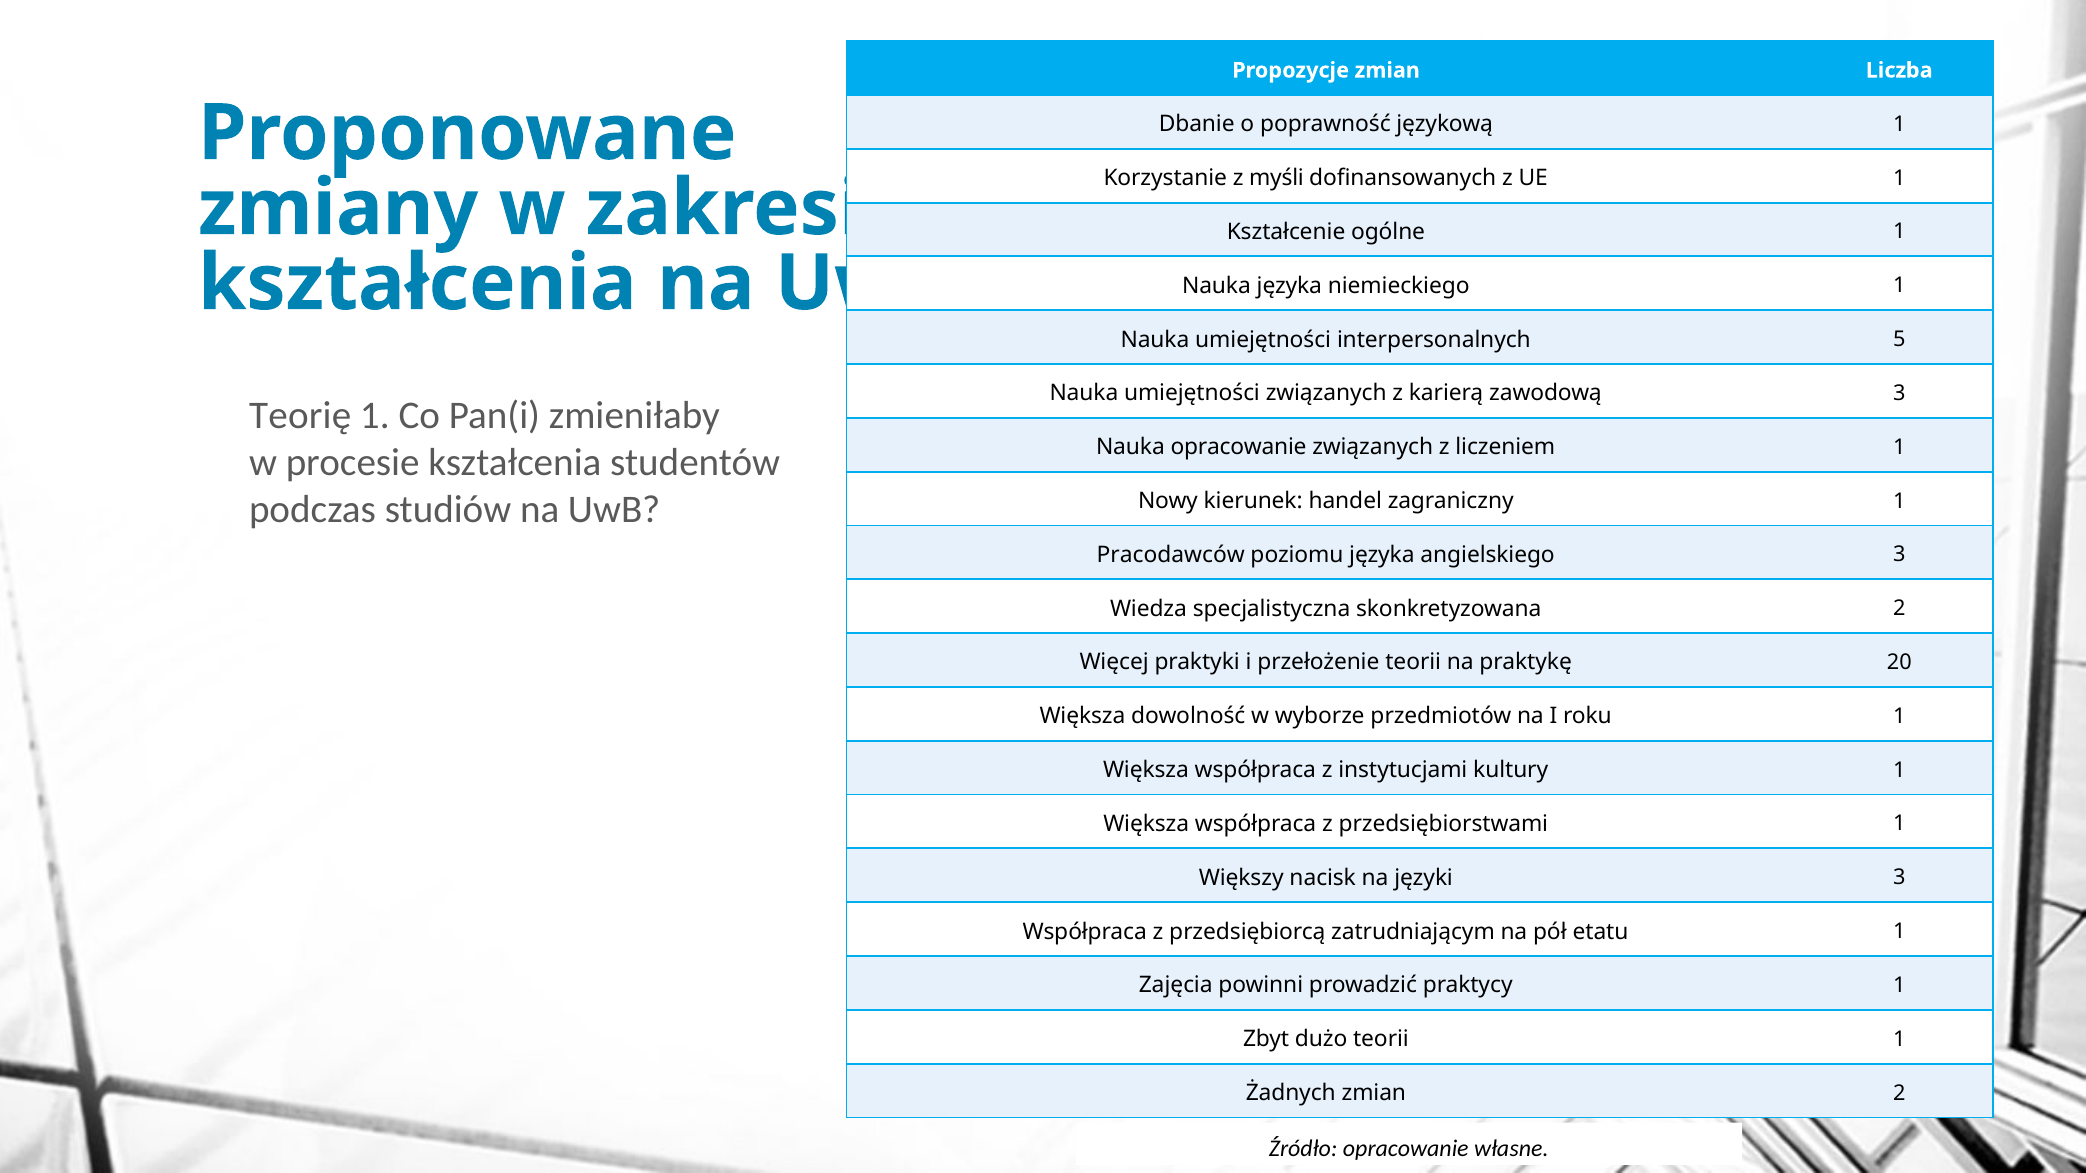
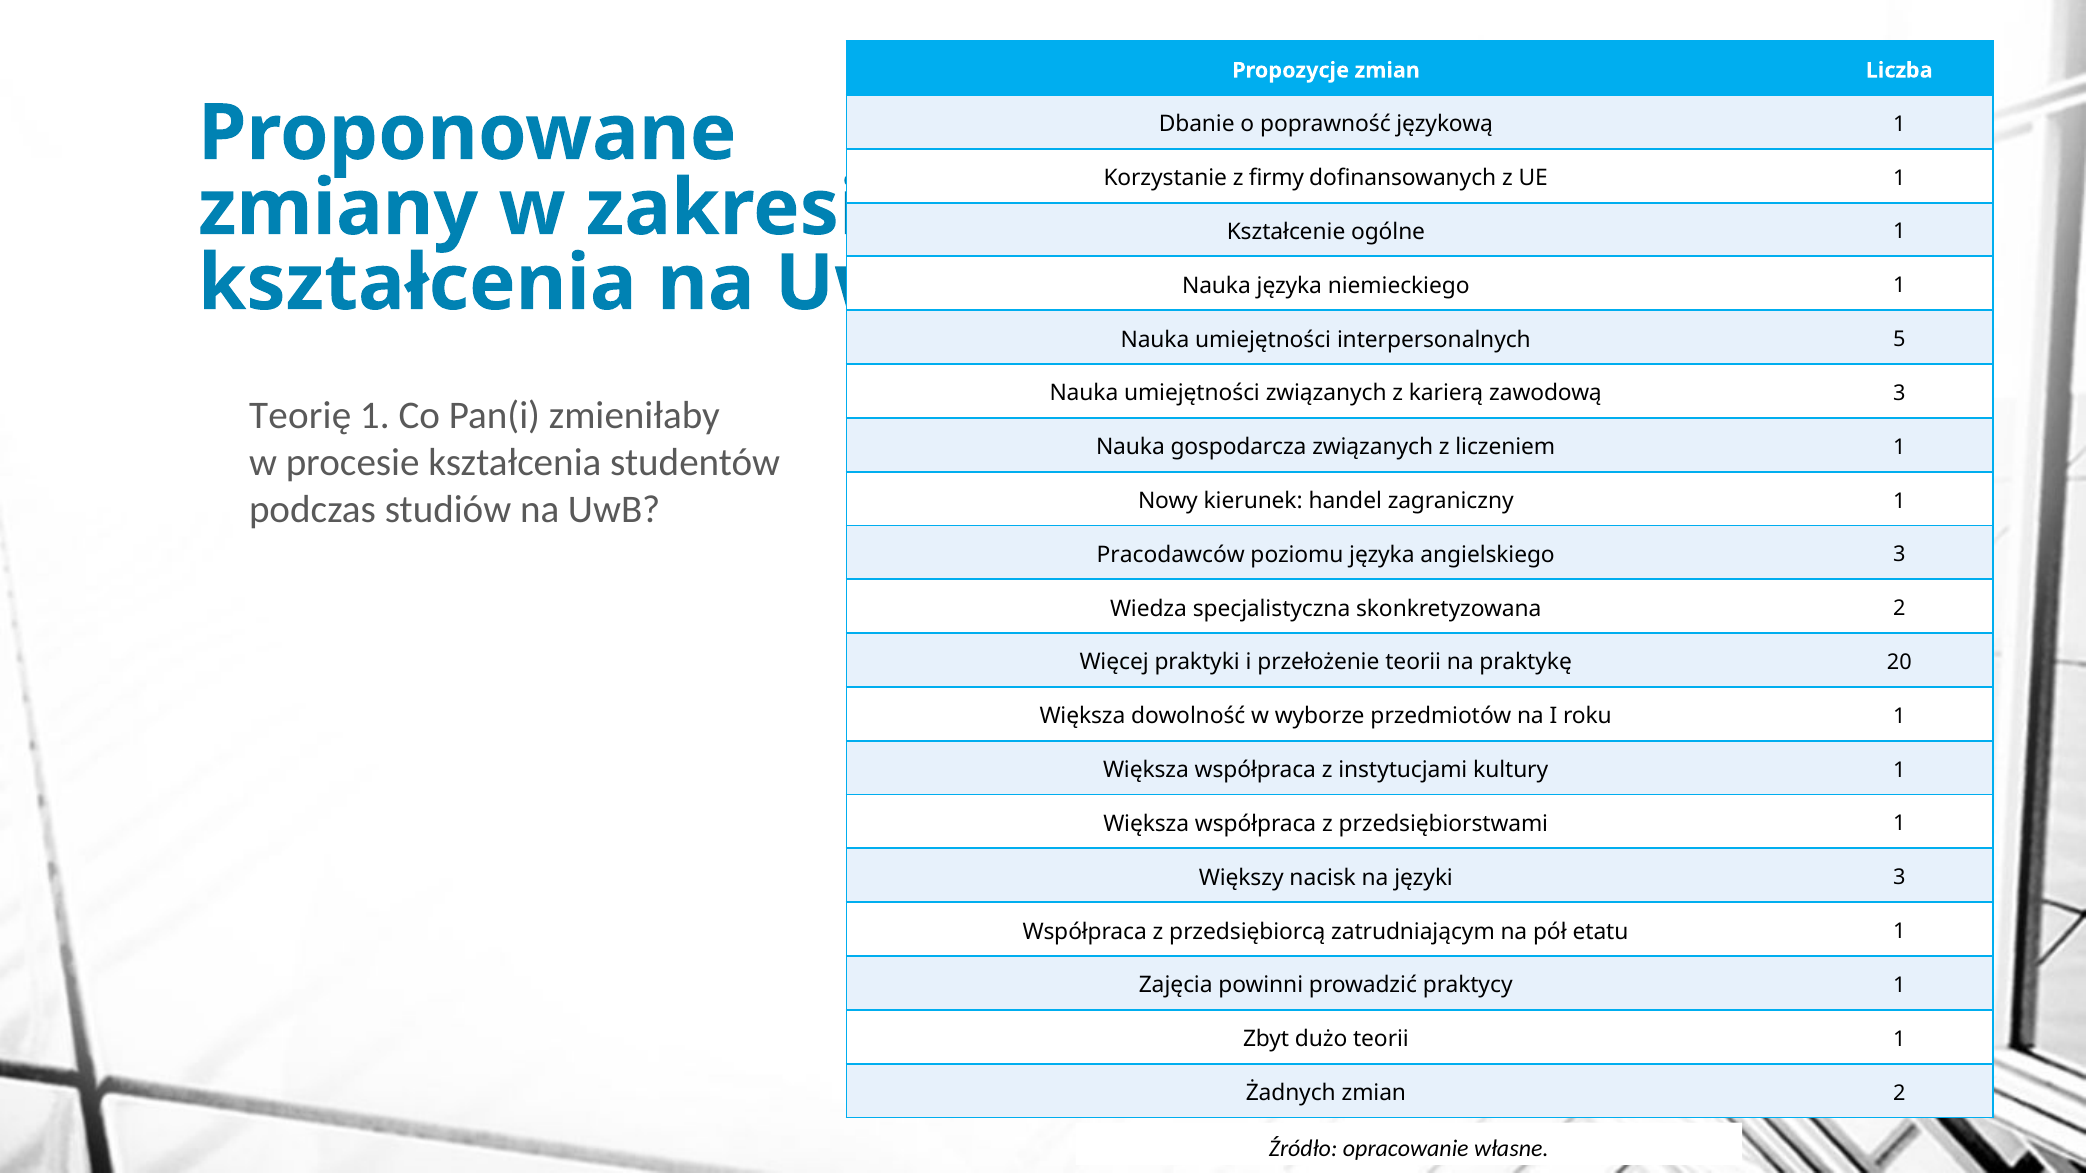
myśli: myśli -> firmy
Nauka opracowanie: opracowanie -> gospodarcza
